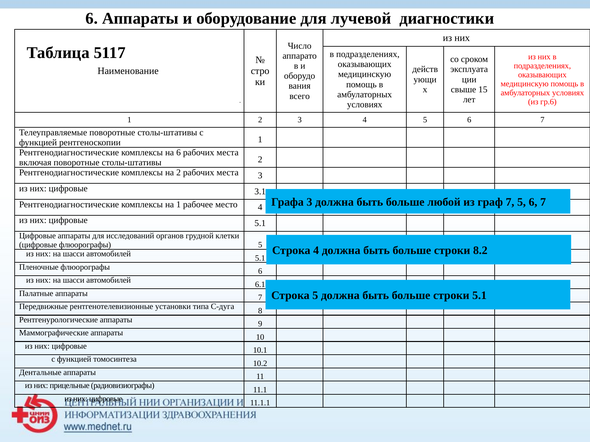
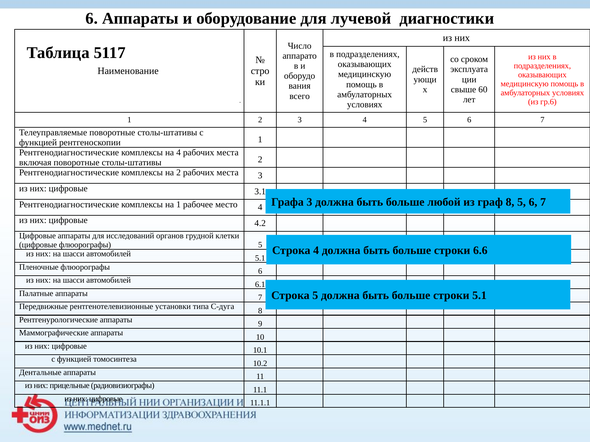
15: 15 -> 60
на 6: 6 -> 4
граф 7: 7 -> 8
цифровые 5.1: 5.1 -> 4.2
8.2: 8.2 -> 6.6
